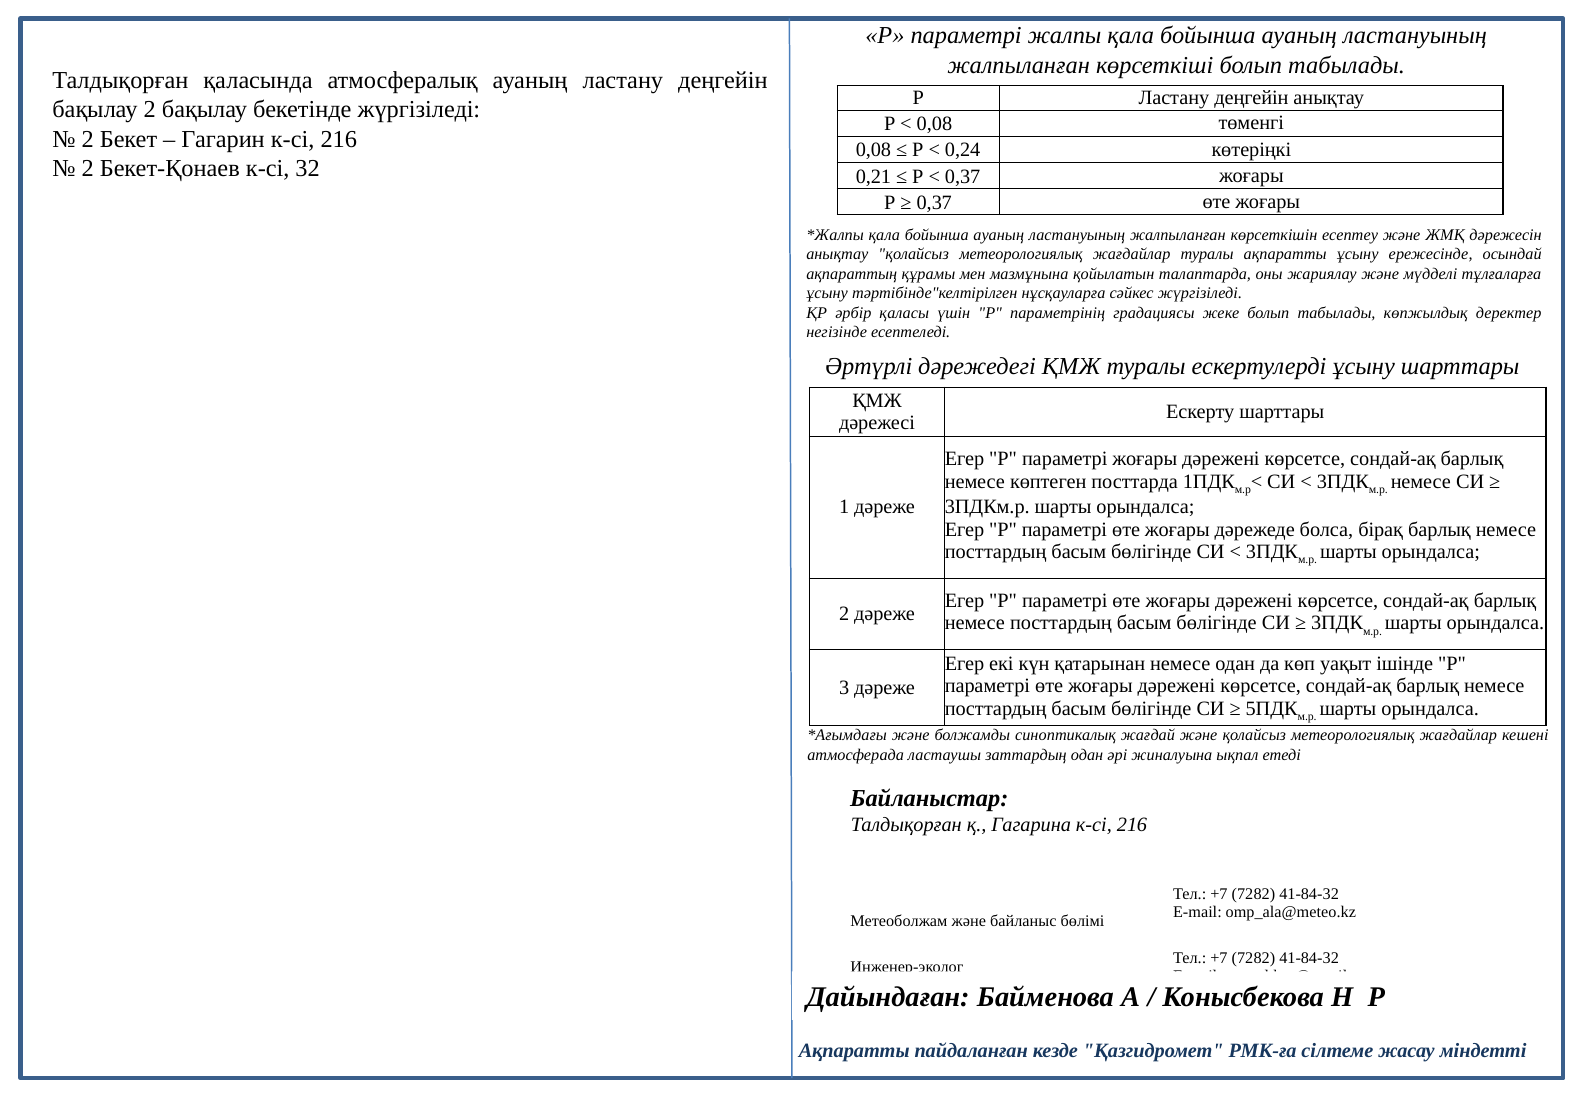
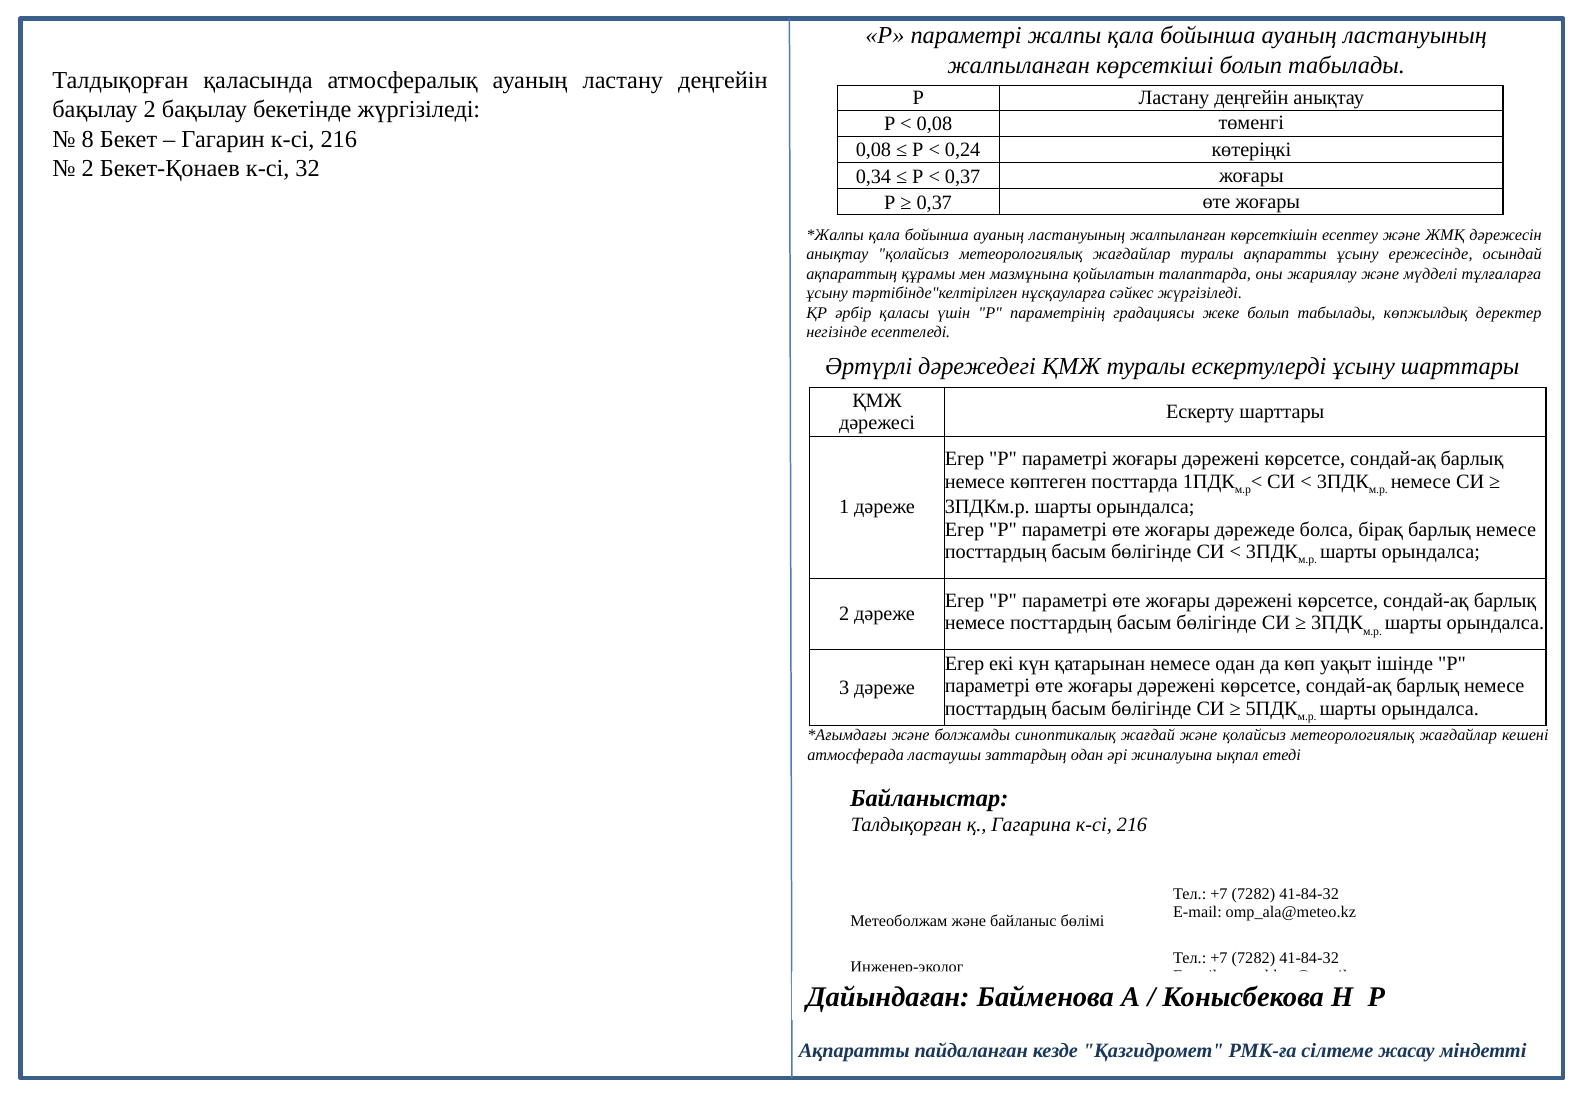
2 at (88, 139): 2 -> 8
0,21: 0,21 -> 0,34
